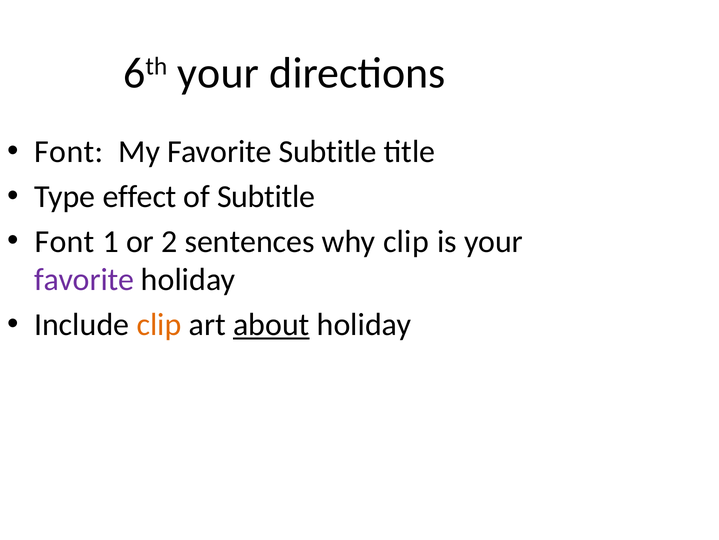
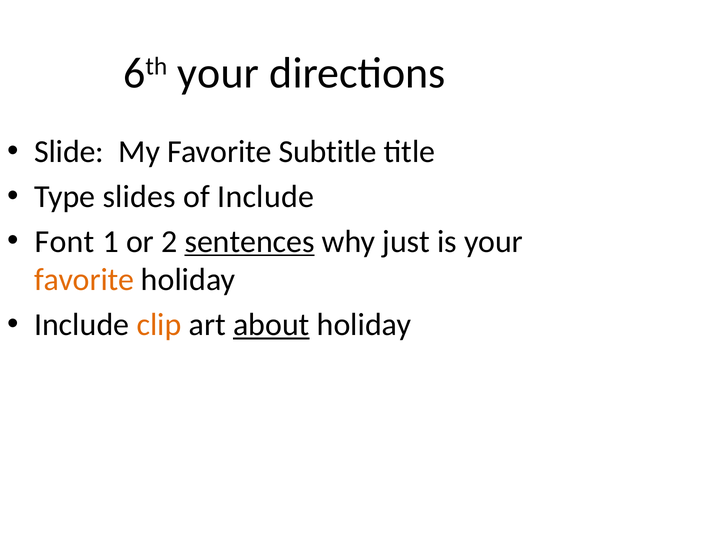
Font at (69, 152): Font -> Slide
effect: effect -> slides
of Subtitle: Subtitle -> Include
sentences underline: none -> present
why clip: clip -> just
favorite at (84, 280) colour: purple -> orange
